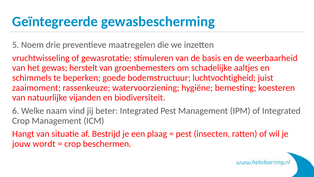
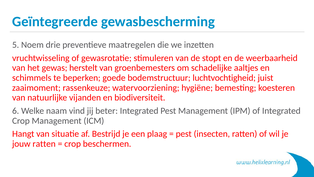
basis: basis -> stopt
jouw wordt: wordt -> ratten
